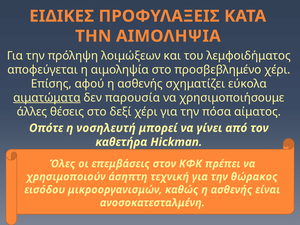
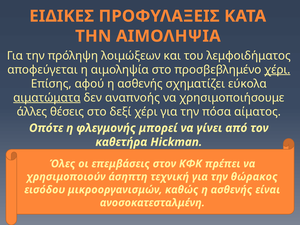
χέρι at (277, 70) underline: none -> present
παρουσία: παρουσία -> αναπνοής
νοσηλευτή: νοσηλευτή -> φλεγμονής
